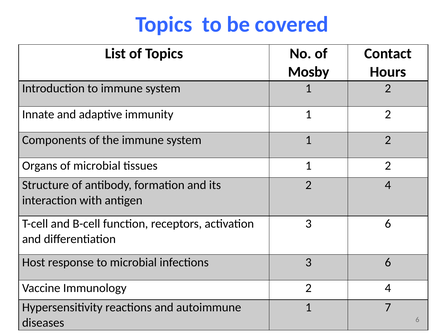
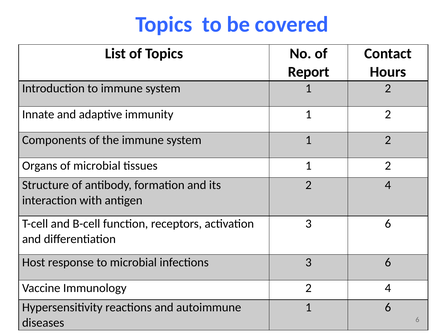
Mosby: Mosby -> Report
1 7: 7 -> 6
